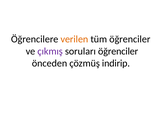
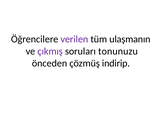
verilen colour: orange -> purple
tüm öğrenciler: öğrenciler -> ulaşmanın
soruları öğrenciler: öğrenciler -> tonunuzu
